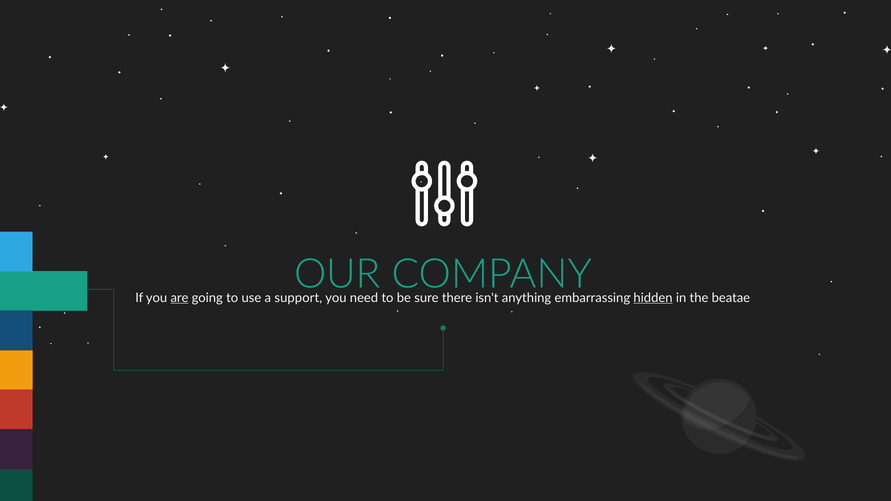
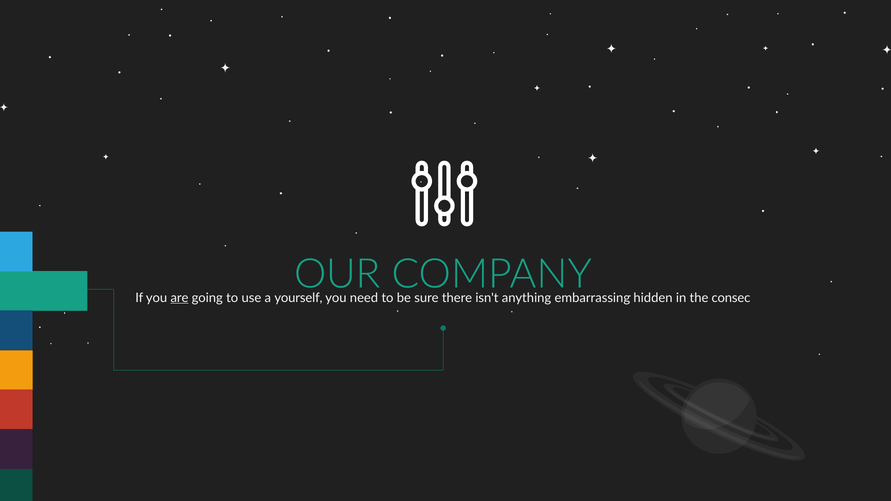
support: support -> yourself
hidden underline: present -> none
beatae: beatae -> consec
